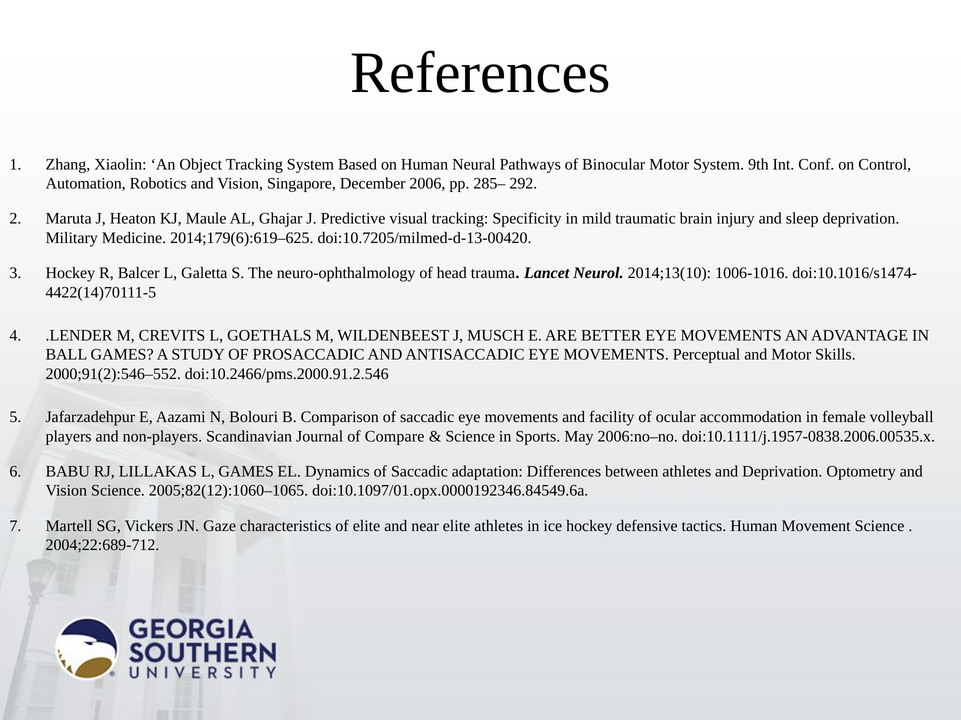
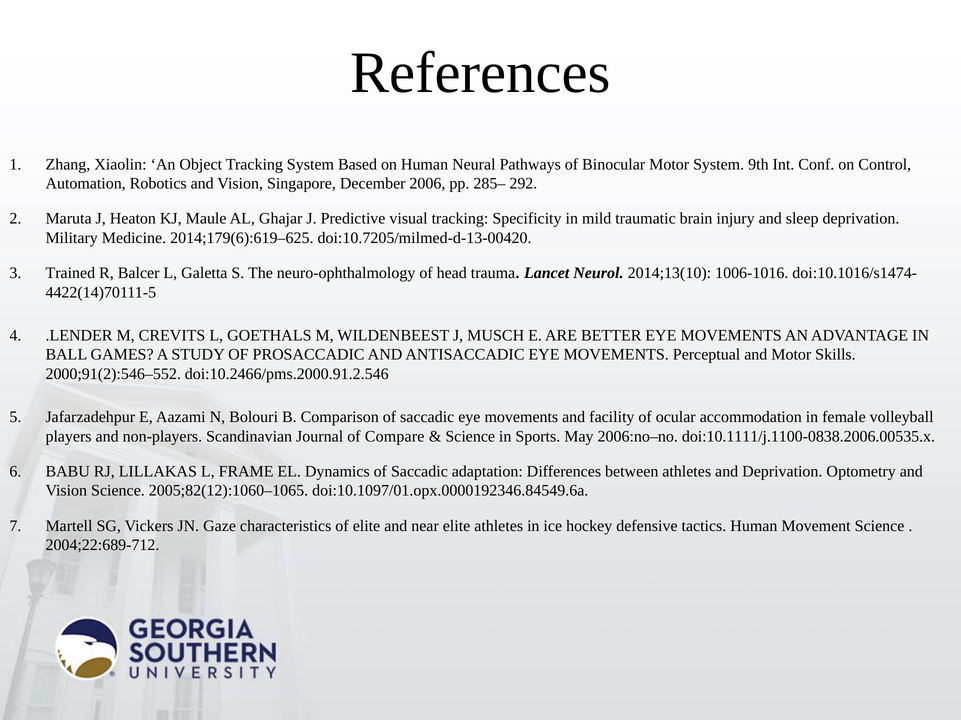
Hockey at (70, 273): Hockey -> Trained
doi:10.1111/j.1957-0838.2006.00535.x: doi:10.1111/j.1957-0838.2006.00535.x -> doi:10.1111/j.1100-0838.2006.00535.x
L GAMES: GAMES -> FRAME
